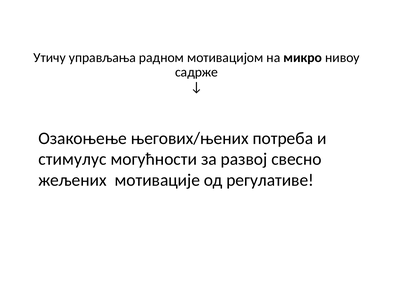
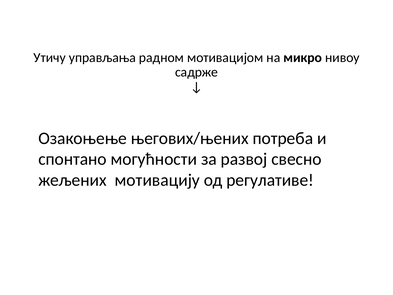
стимулус: стимулус -> спонтано
мотивације: мотивације -> мотивацију
